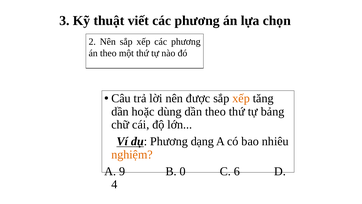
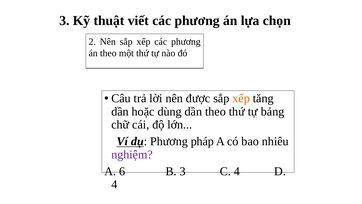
dạng: dạng -> pháp
nghiệm colour: orange -> purple
9: 9 -> 6
B 0: 0 -> 3
C 6: 6 -> 4
